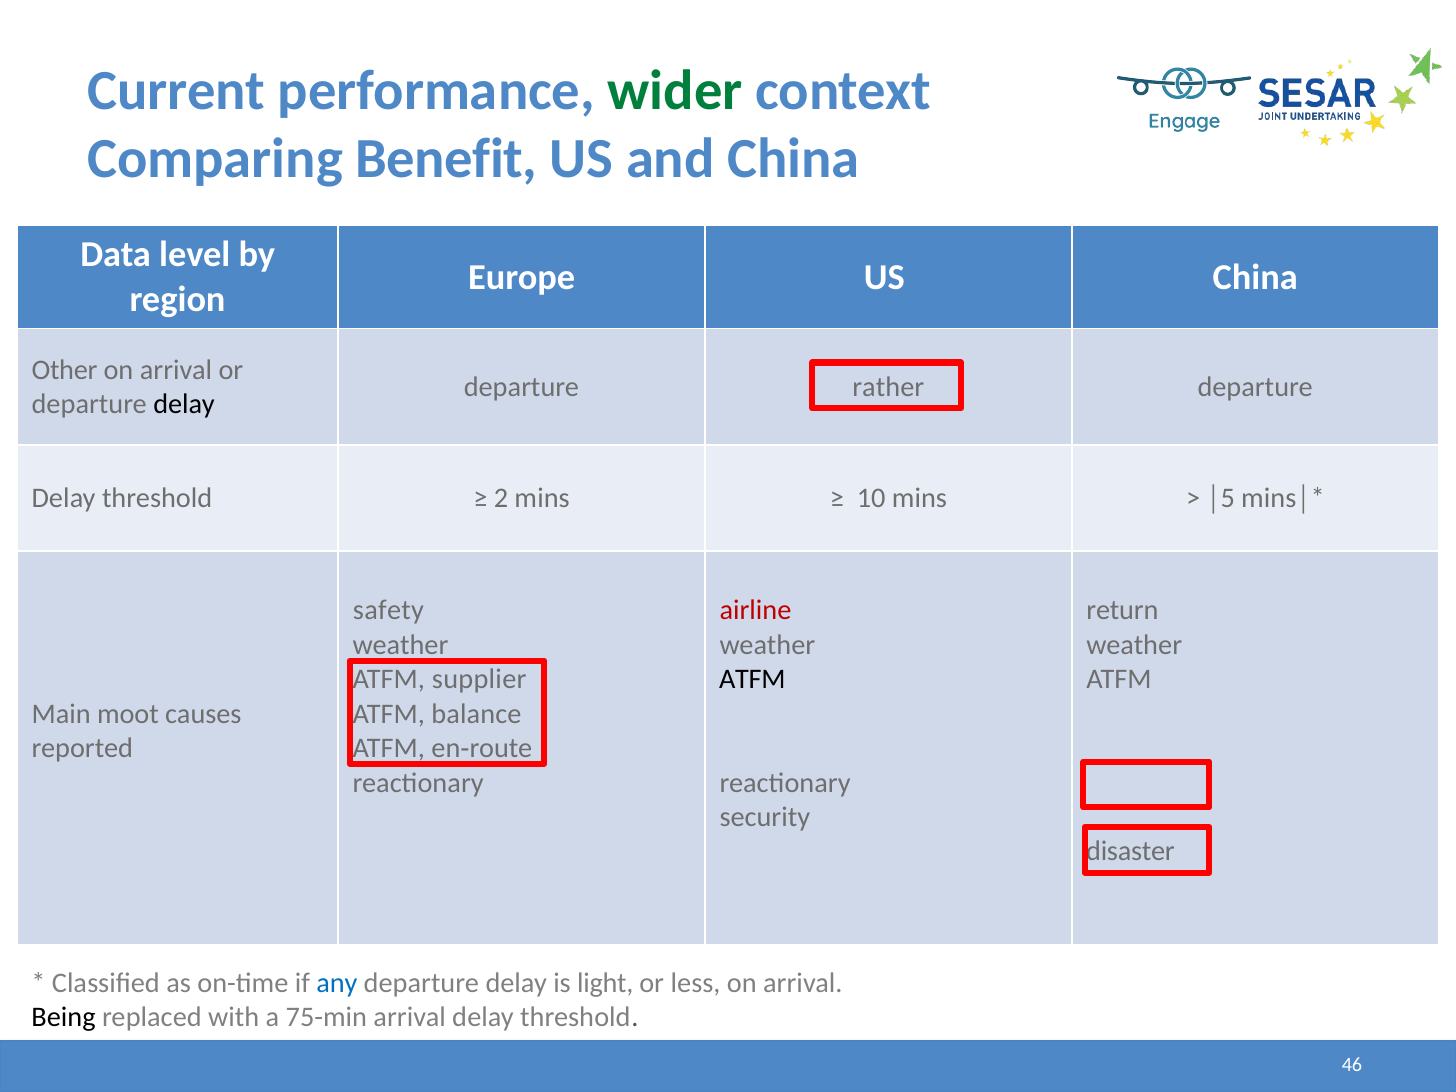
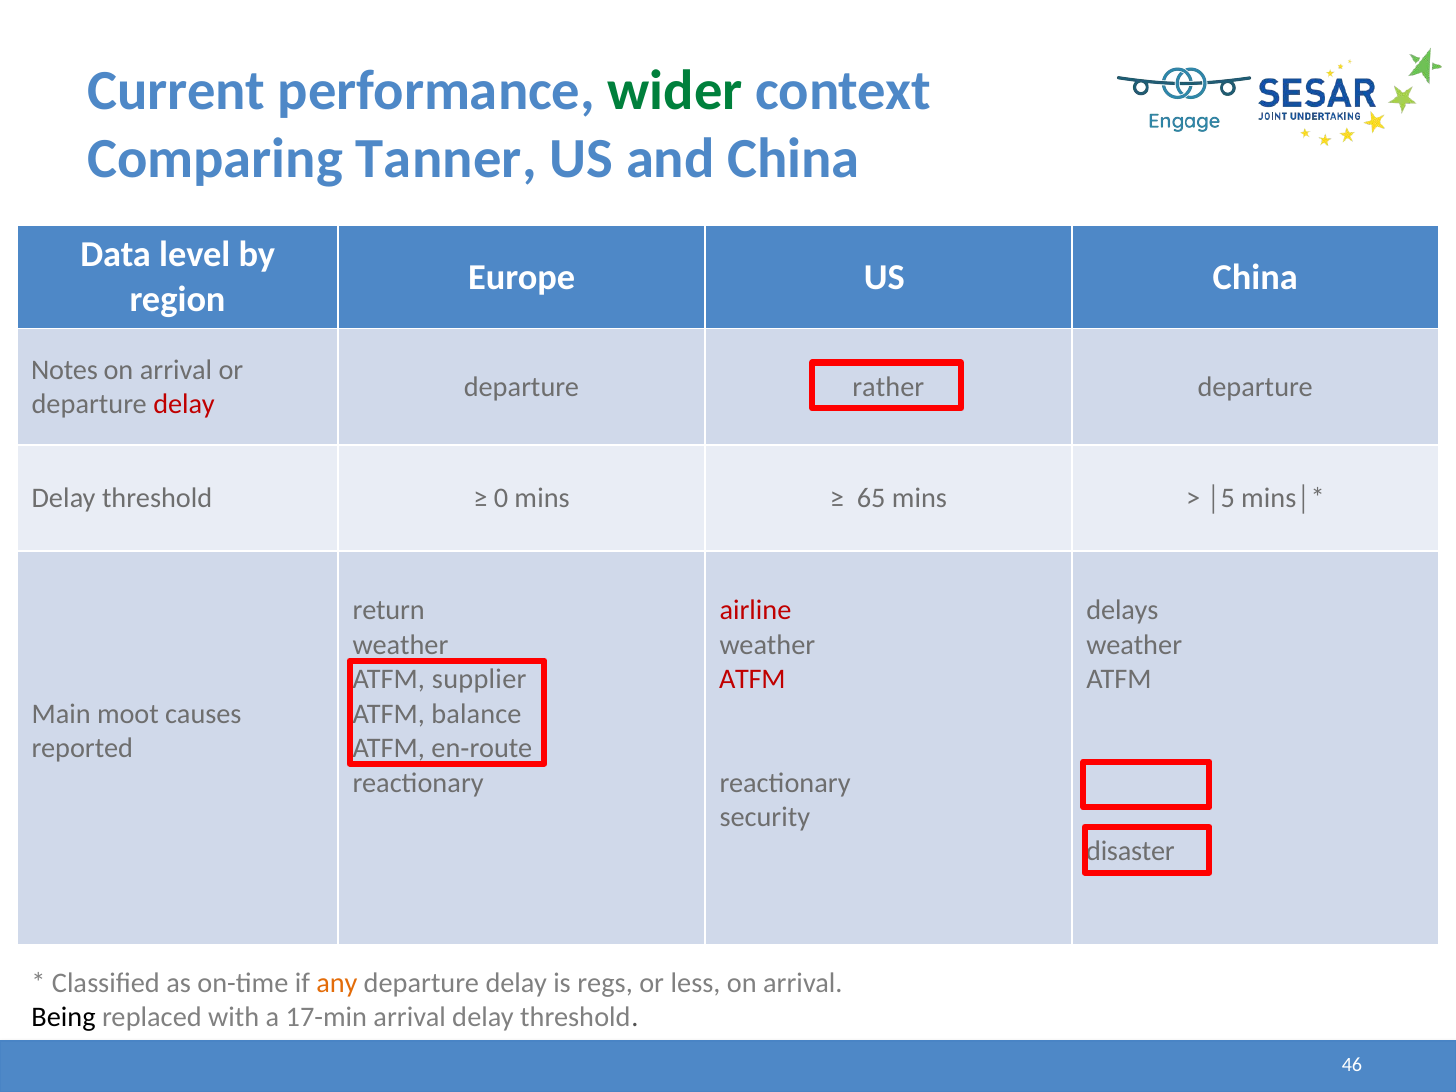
Benefit: Benefit -> Tanner
Other: Other -> Notes
delay at (184, 404) colour: black -> red
2: 2 -> 0
10: 10 -> 65
safety: safety -> return
return: return -> delays
ATFM at (752, 679) colour: black -> red
any colour: blue -> orange
light: light -> regs
75-min: 75-min -> 17-min
